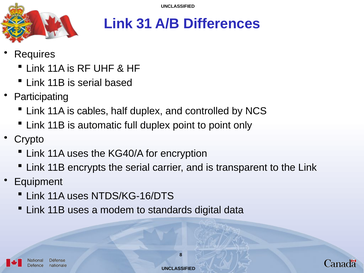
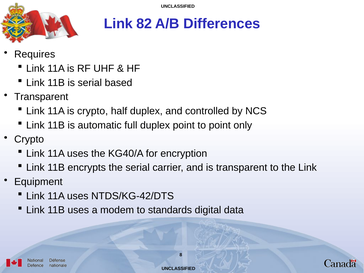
31: 31 -> 82
Participating at (41, 97): Participating -> Transparent
is cables: cables -> crypto
NTDS/KG-16/DTS: NTDS/KG-16/DTS -> NTDS/KG-42/DTS
